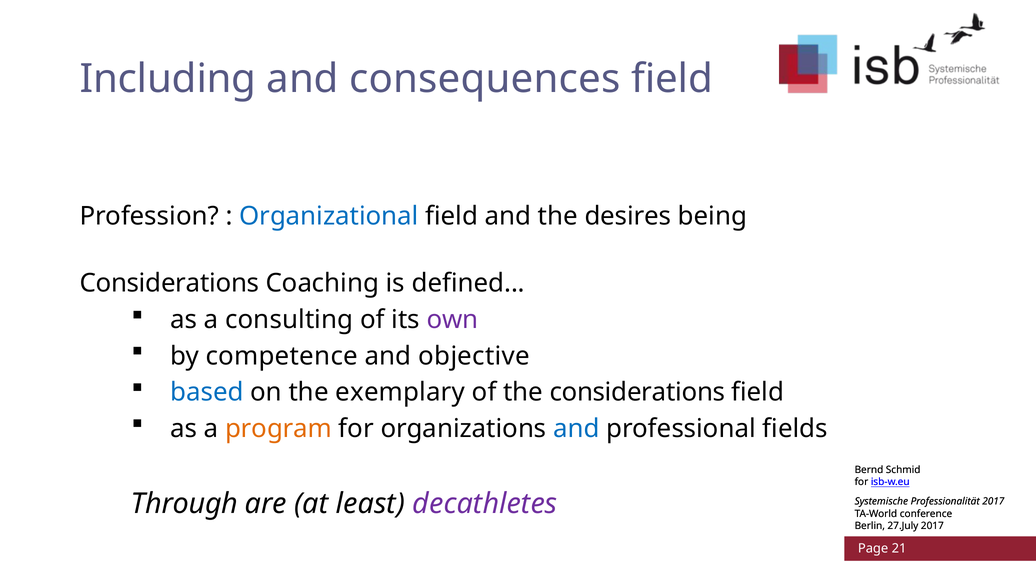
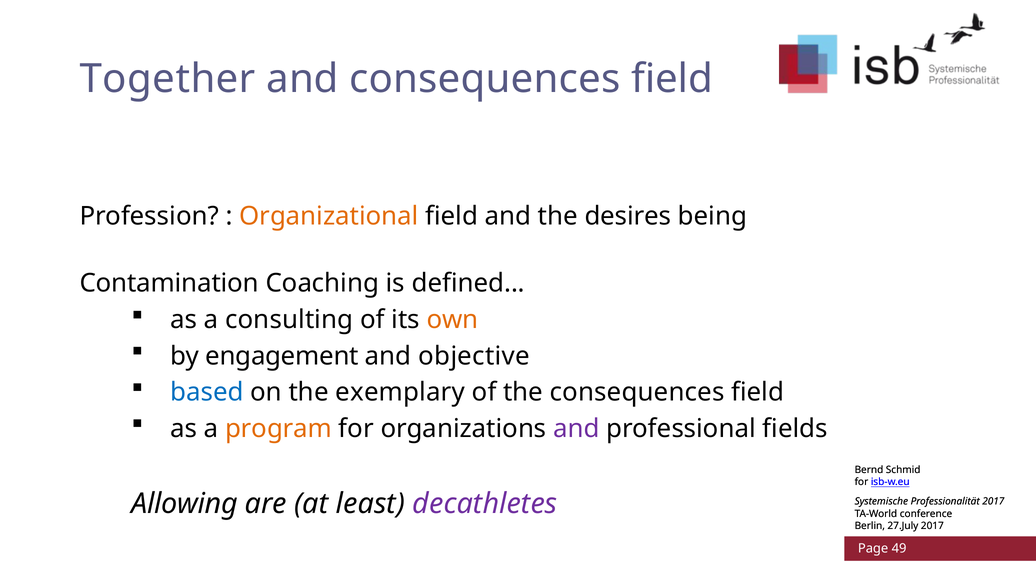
Including: Including -> Together
Organizational colour: blue -> orange
Considerations at (169, 283): Considerations -> Contamination
own colour: purple -> orange
competence: competence -> engagement
the considerations: considerations -> consequences
and at (576, 428) colour: blue -> purple
Through: Through -> Allowing
21: 21 -> 49
